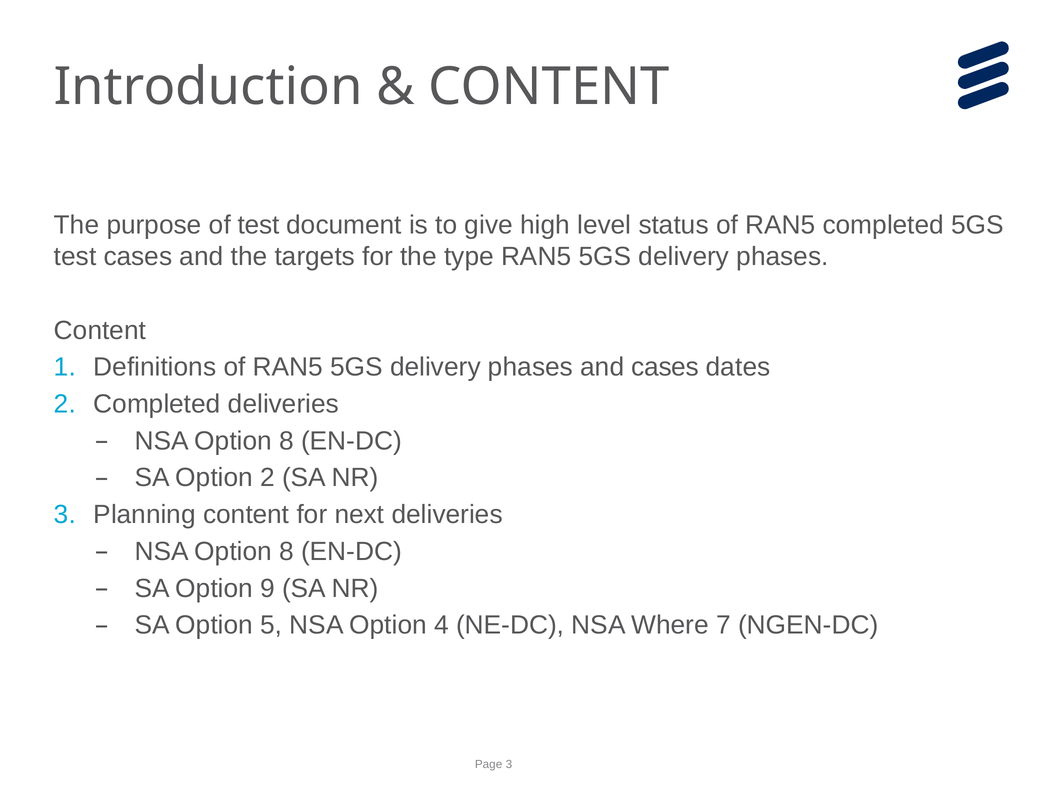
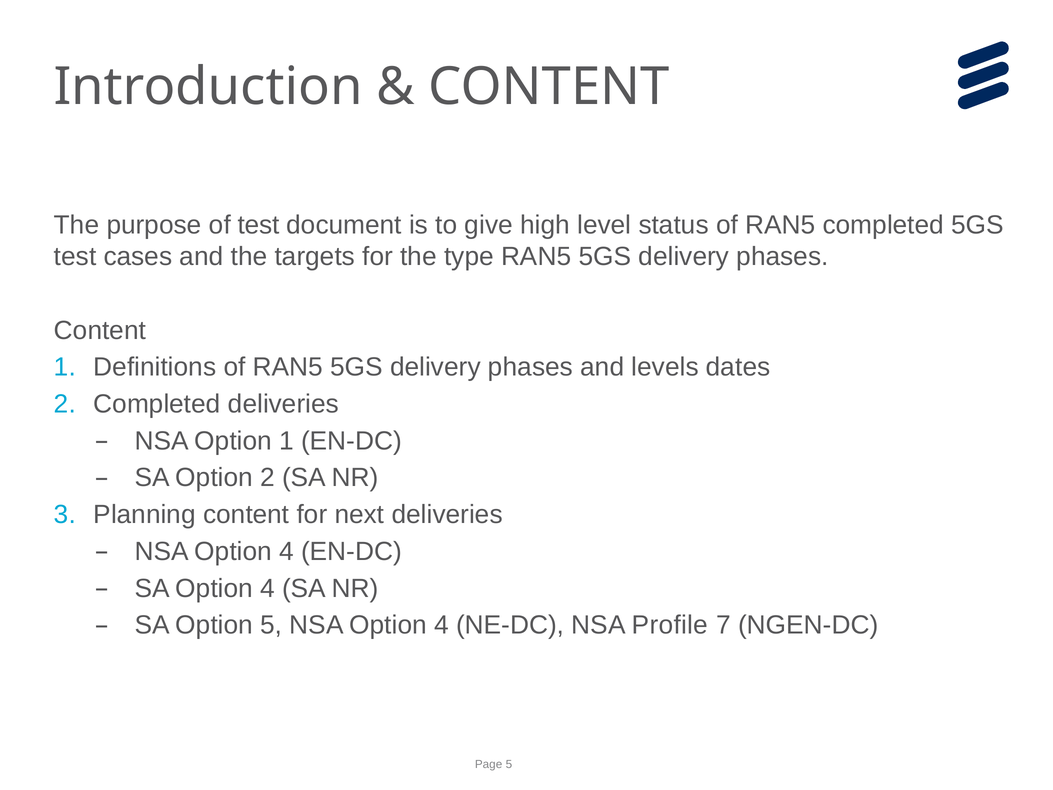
and cases: cases -> levels
8 at (287, 441): 8 -> 1
8 at (287, 551): 8 -> 4
SA Option 9: 9 -> 4
Where: Where -> Profile
3 at (509, 764): 3 -> 5
